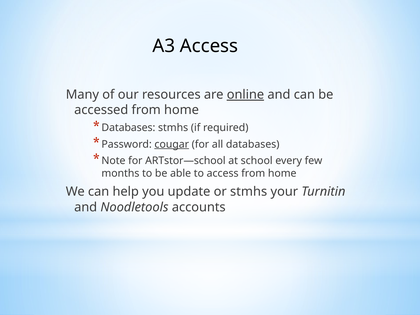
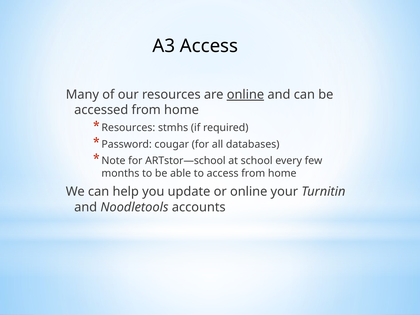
Databases at (128, 128): Databases -> Resources
cougar underline: present -> none
or stmhs: stmhs -> online
